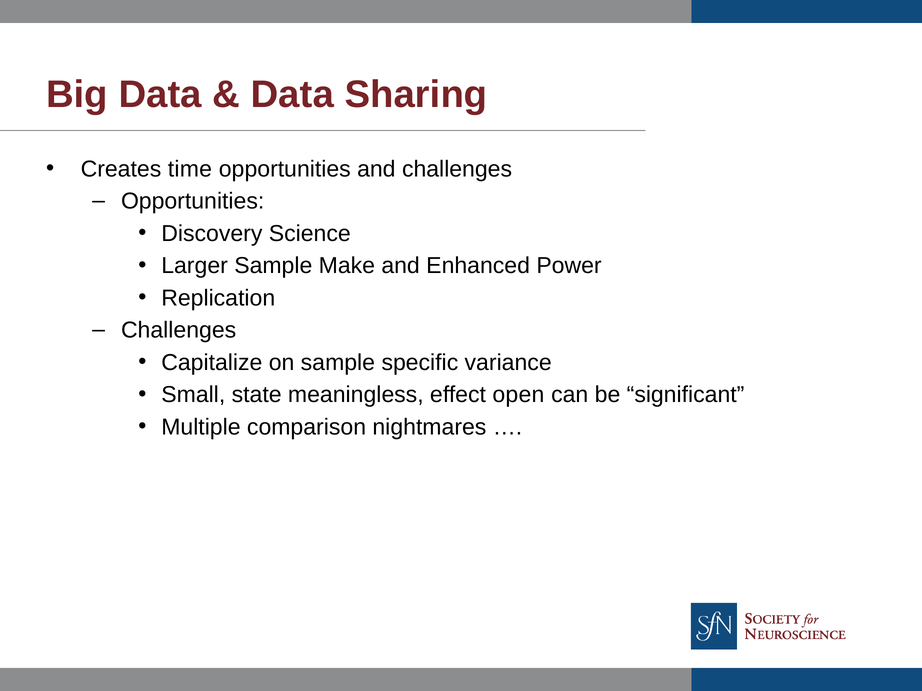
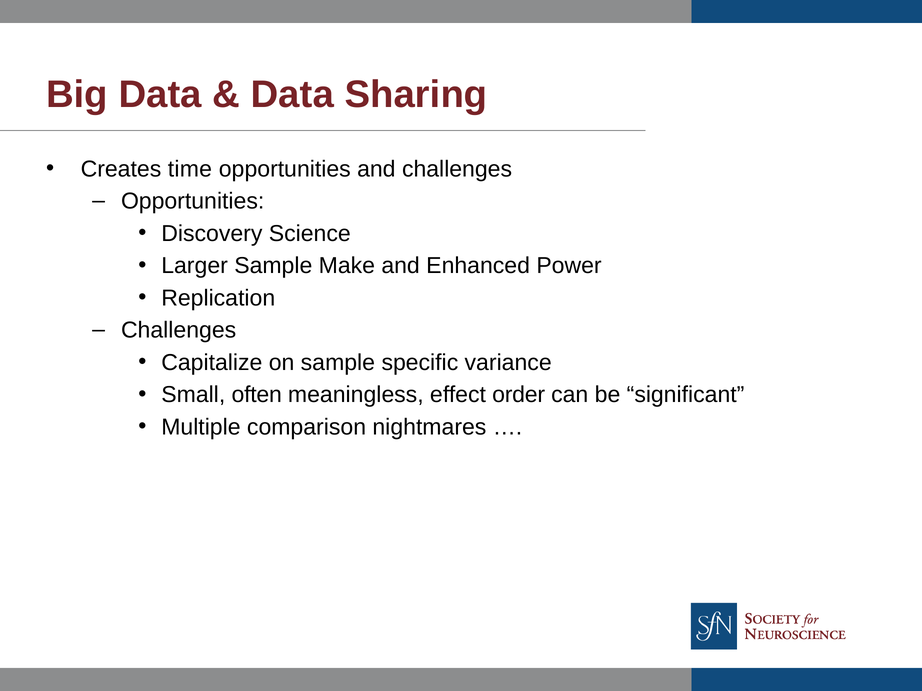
state: state -> often
open: open -> order
